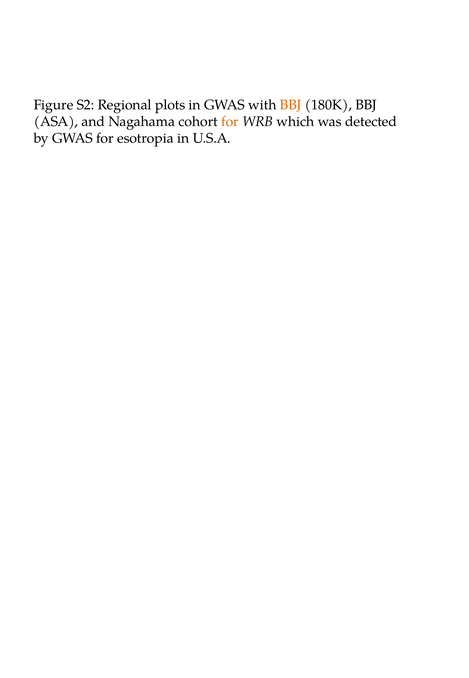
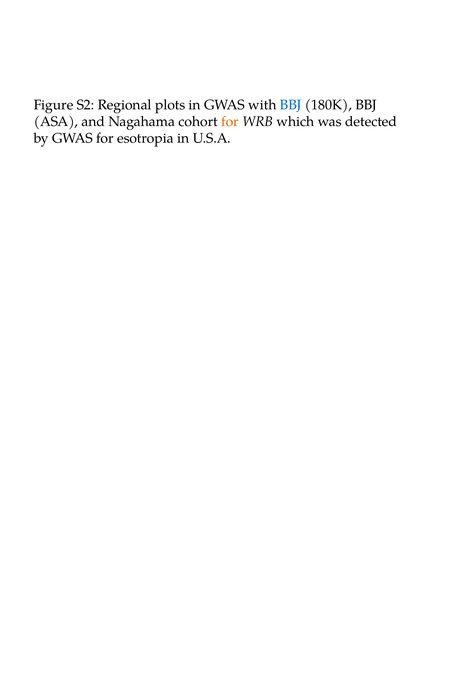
BBJ at (291, 105) colour: orange -> blue
